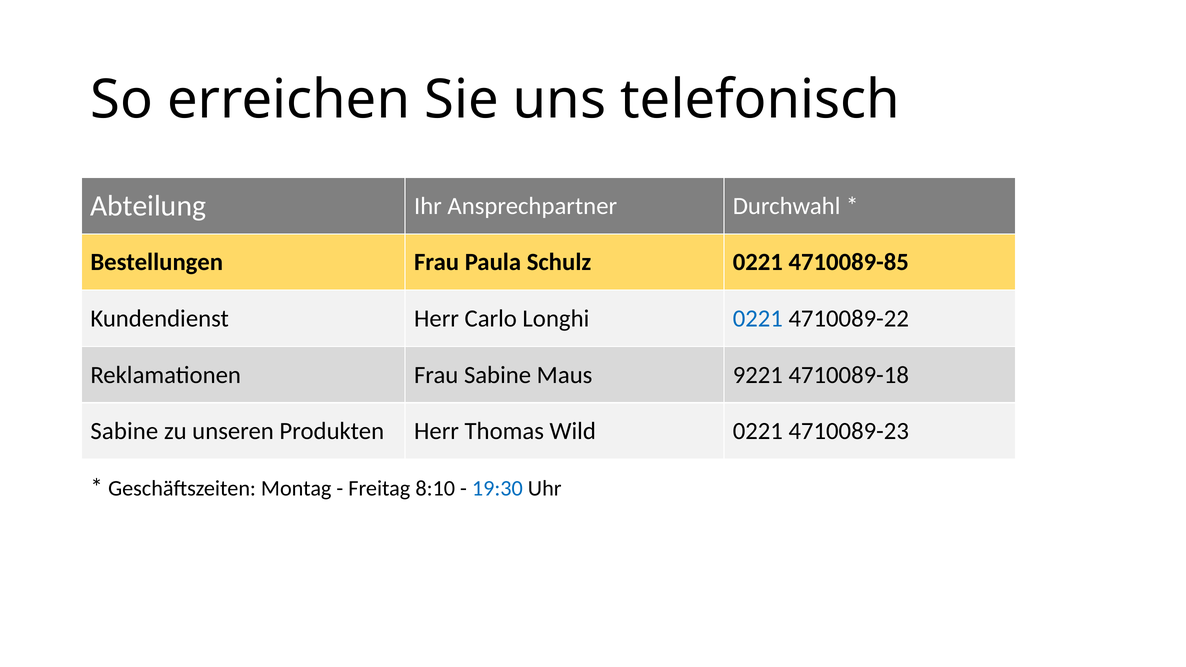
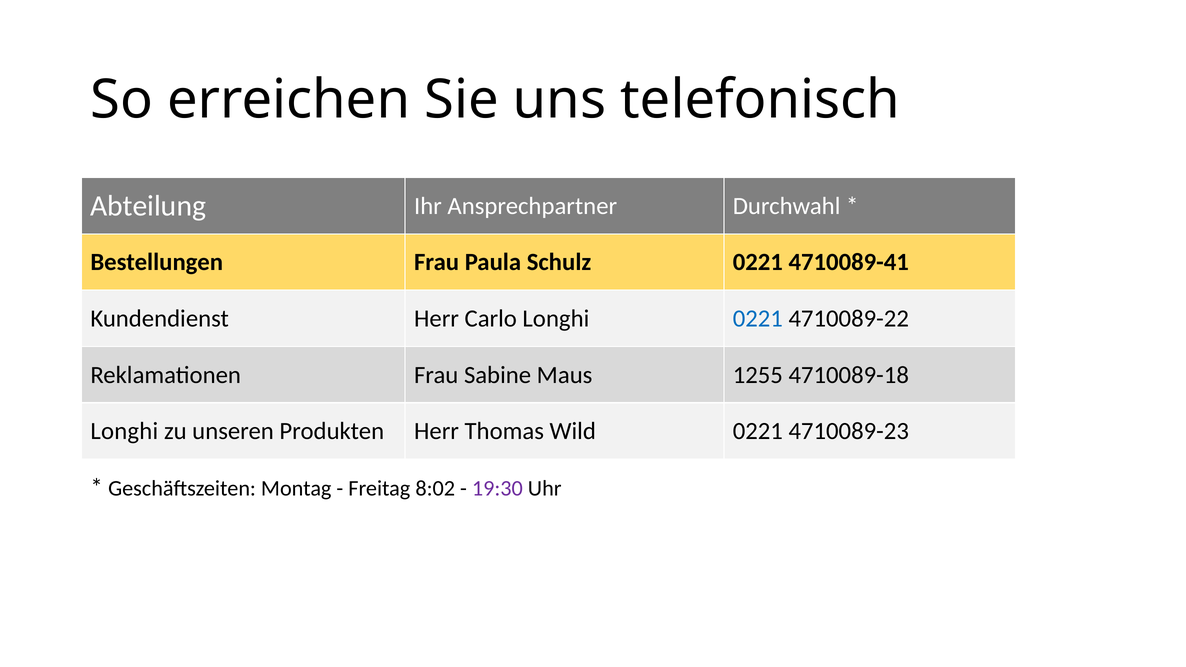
4710089-85: 4710089-85 -> 4710089-41
9221: 9221 -> 1255
Sabine at (124, 431): Sabine -> Longhi
8:10: 8:10 -> 8:02
19:30 colour: blue -> purple
